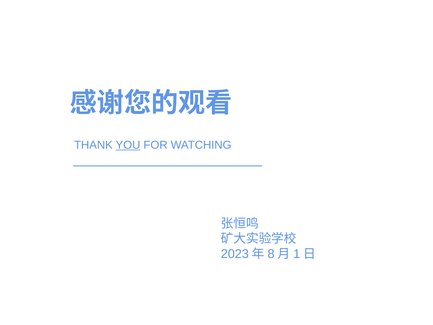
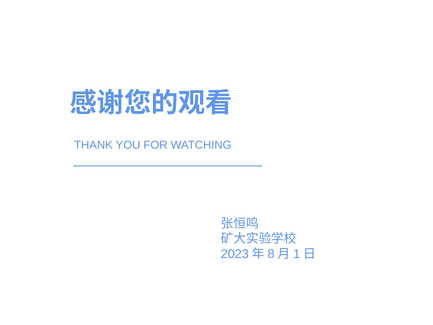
YOU underline: present -> none
